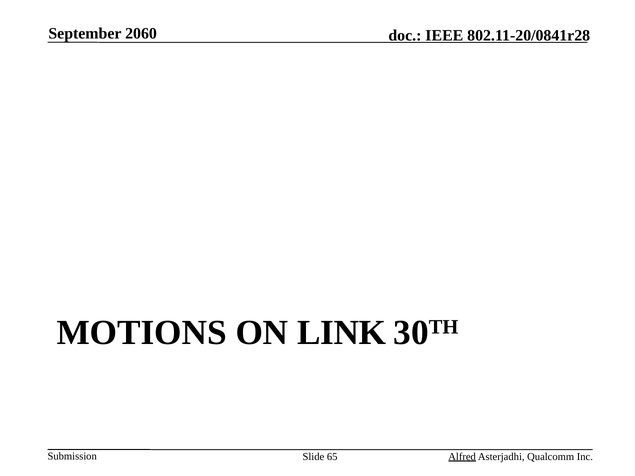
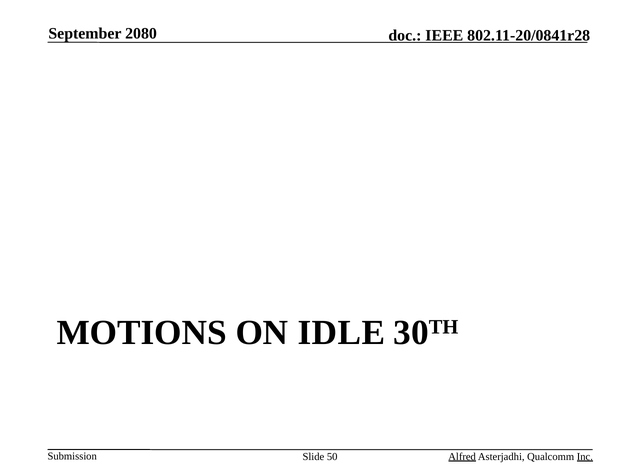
2060: 2060 -> 2080
LINK: LINK -> IDLE
65: 65 -> 50
Inc underline: none -> present
